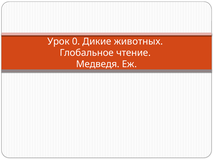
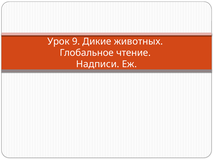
0: 0 -> 9
Медведя: Медведя -> Надписи
